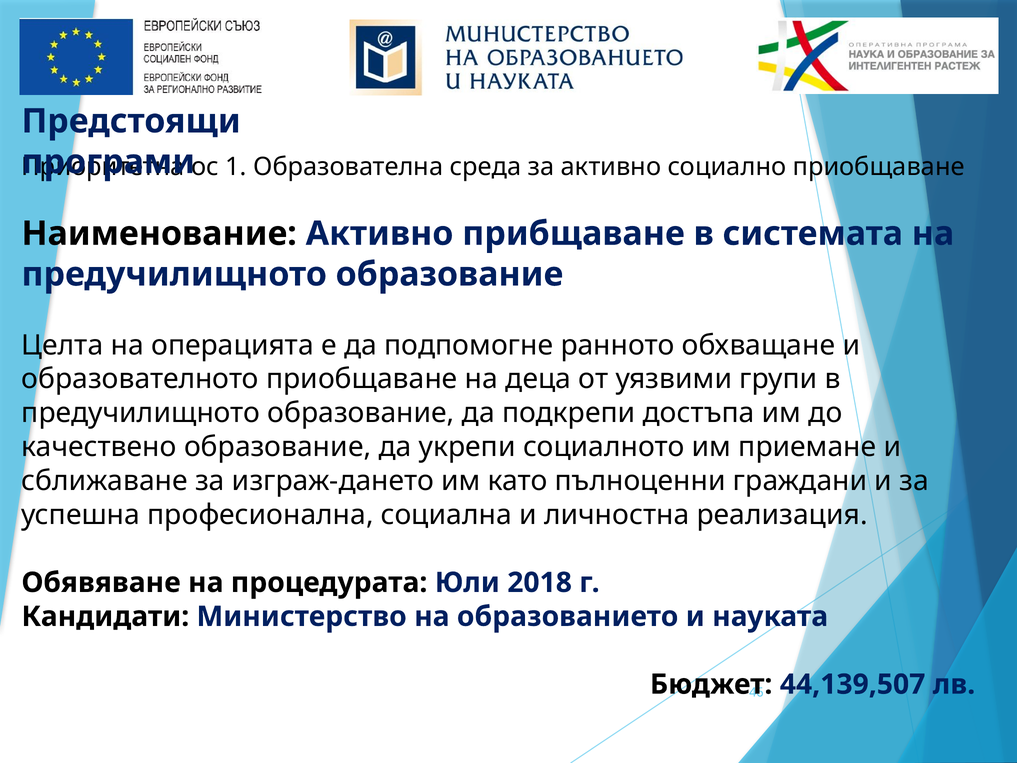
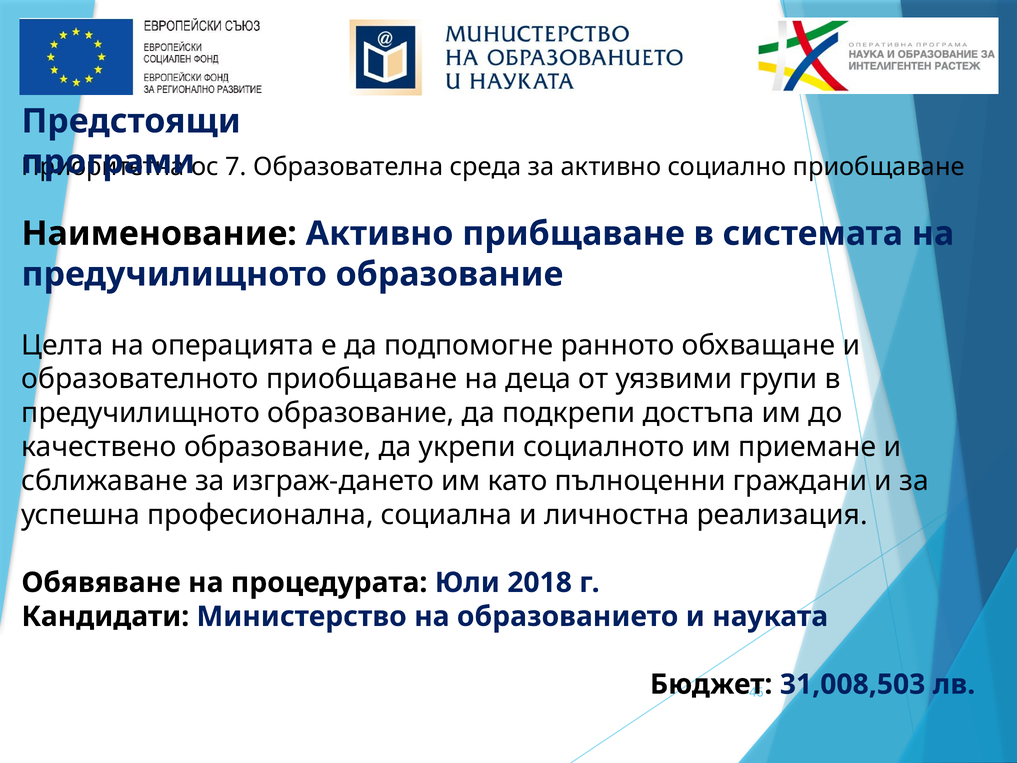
1: 1 -> 7
44,139,507: 44,139,507 -> 31,008,503
